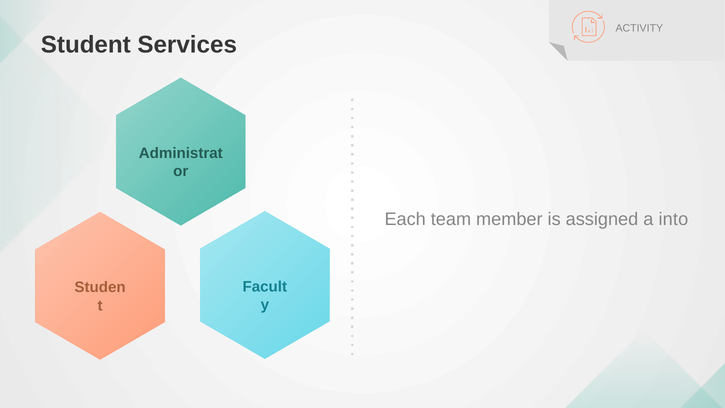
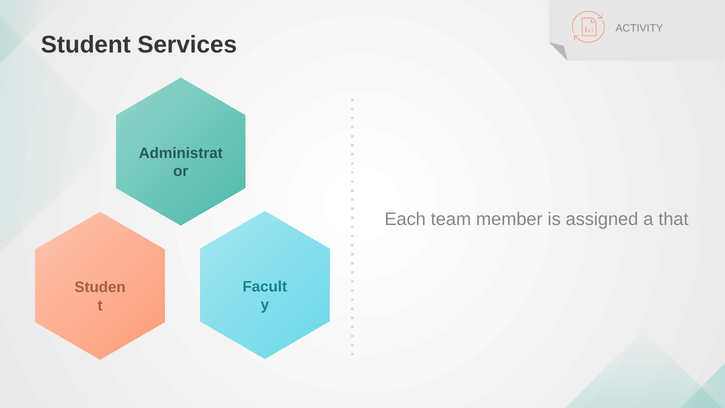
into: into -> that
